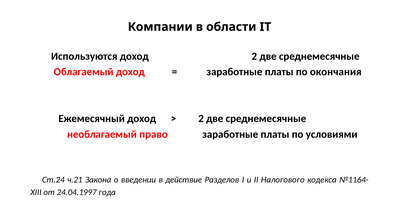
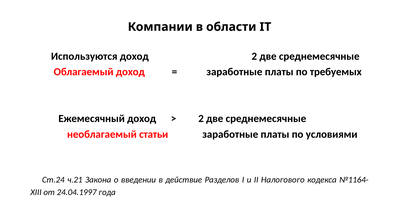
окончания: окончания -> требуемых
право: право -> статьи
